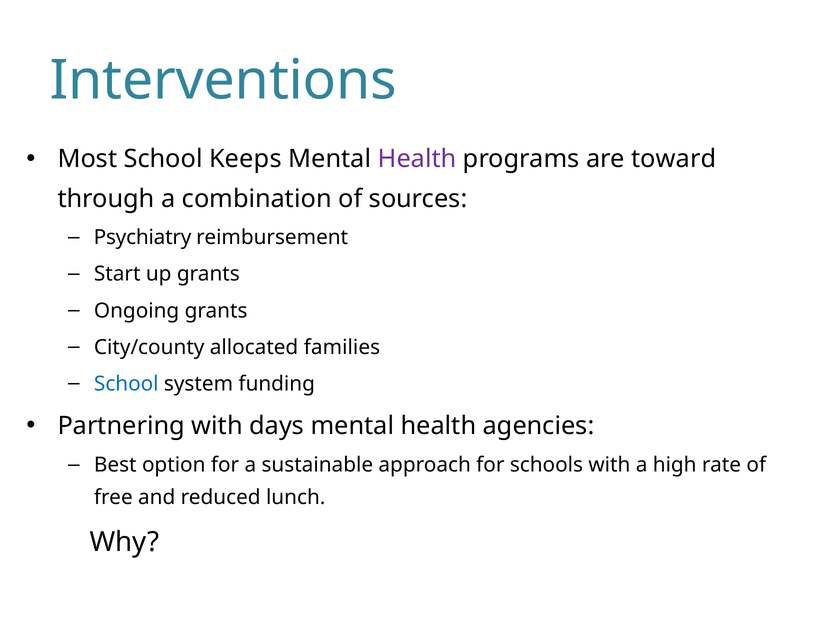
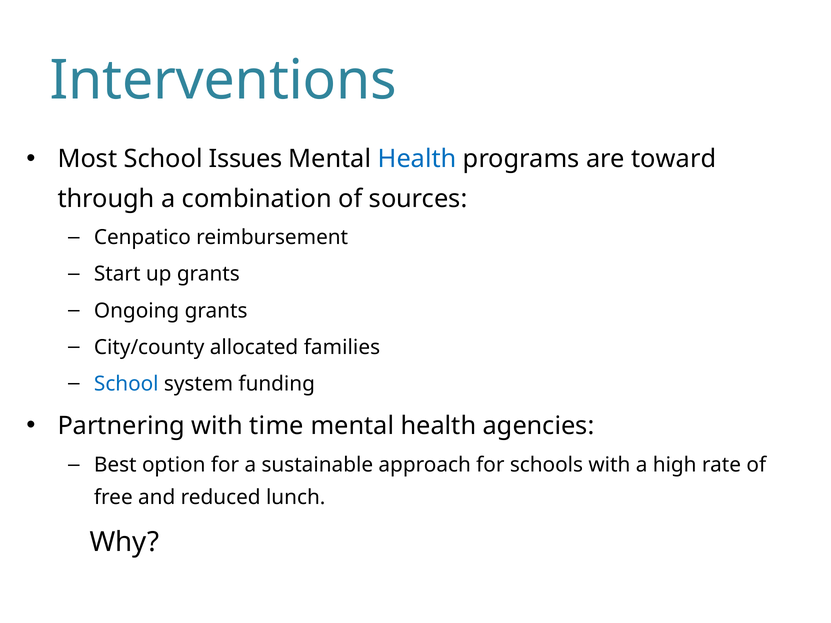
Keeps: Keeps -> Issues
Health at (417, 159) colour: purple -> blue
Psychiatry: Psychiatry -> Cenpatico
days: days -> time
